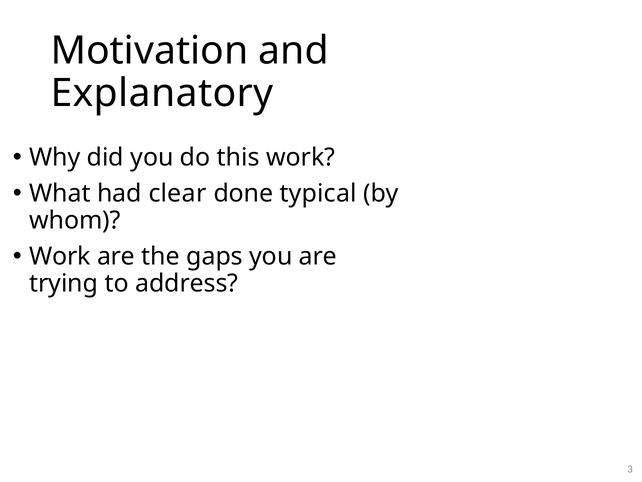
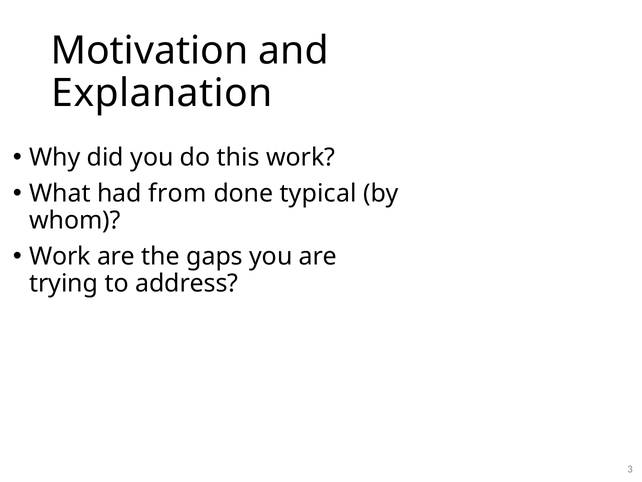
Explanatory: Explanatory -> Explanation
clear: clear -> from
